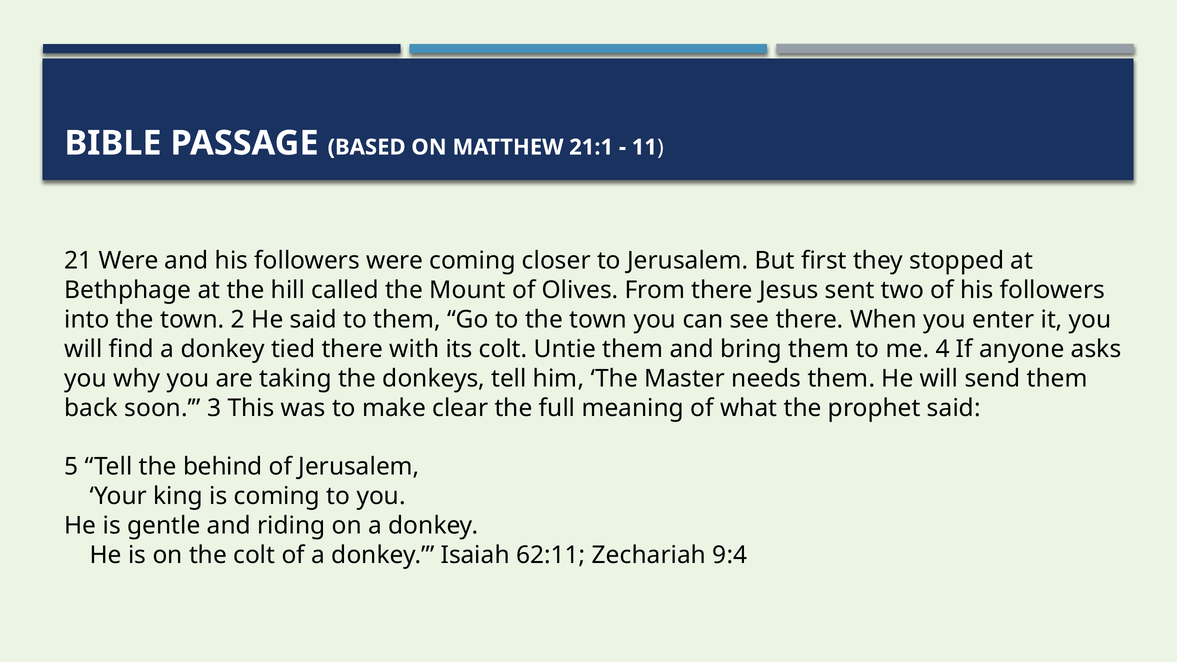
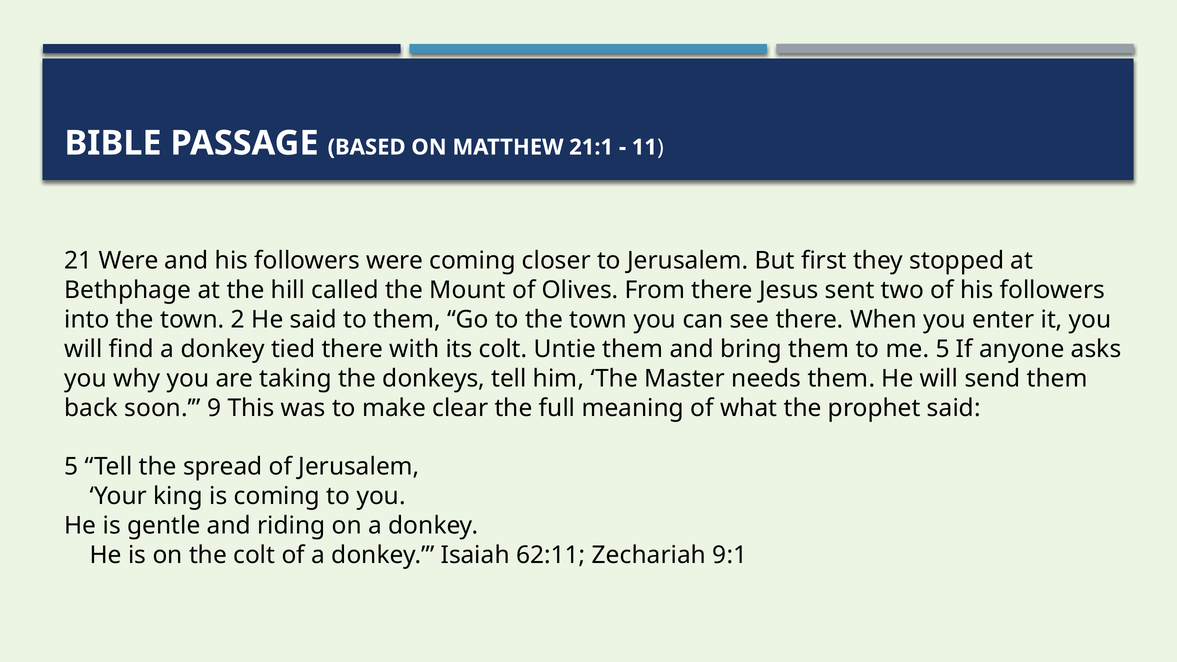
me 4: 4 -> 5
3: 3 -> 9
behind: behind -> spread
9:4: 9:4 -> 9:1
